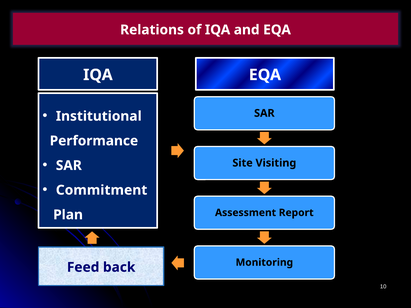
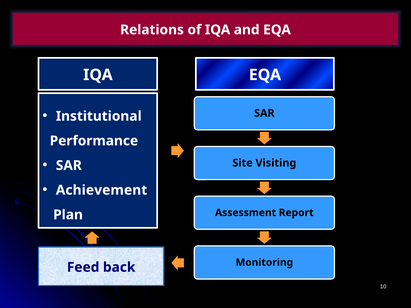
Commitment: Commitment -> Achievement
